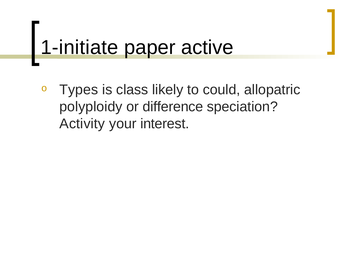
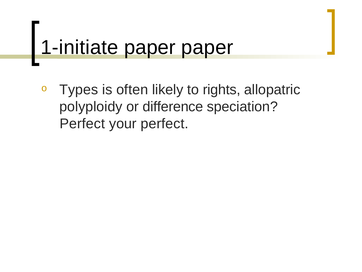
paper active: active -> paper
class: class -> often
could: could -> rights
Activity at (82, 123): Activity -> Perfect
your interest: interest -> perfect
